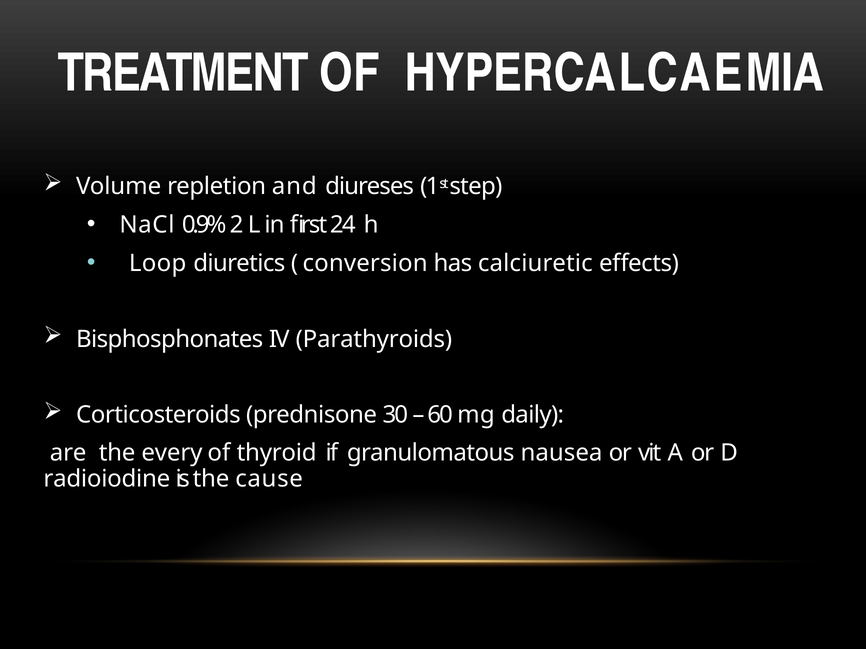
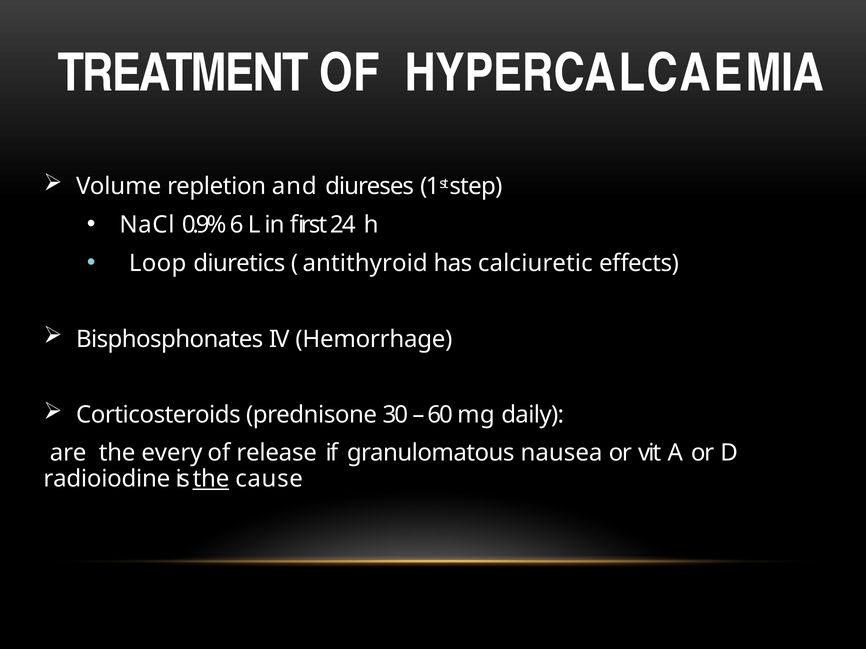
2: 2 -> 6
conversion: conversion -> antithyroid
Parathyroids: Parathyroids -> Hemorrhage
thyroid: thyroid -> release
the at (211, 479) underline: none -> present
